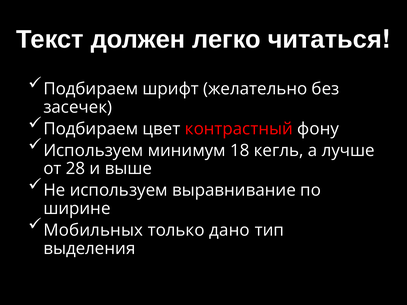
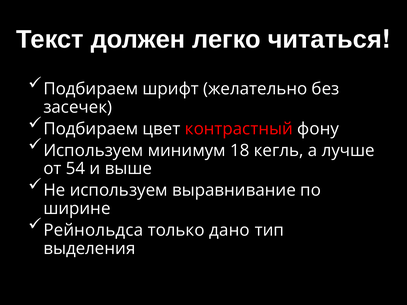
28: 28 -> 54
Мобильных: Мобильных -> Рейнольдса
